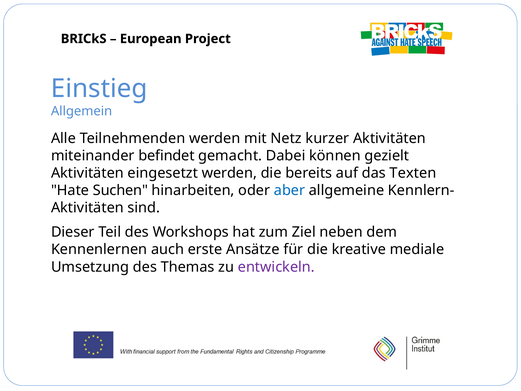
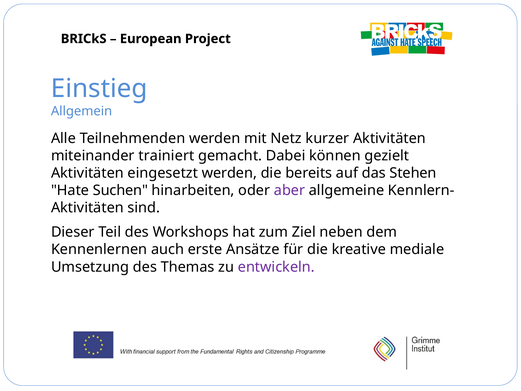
befindet: befindet -> trainiert
Texten: Texten -> Stehen
aber colour: blue -> purple
